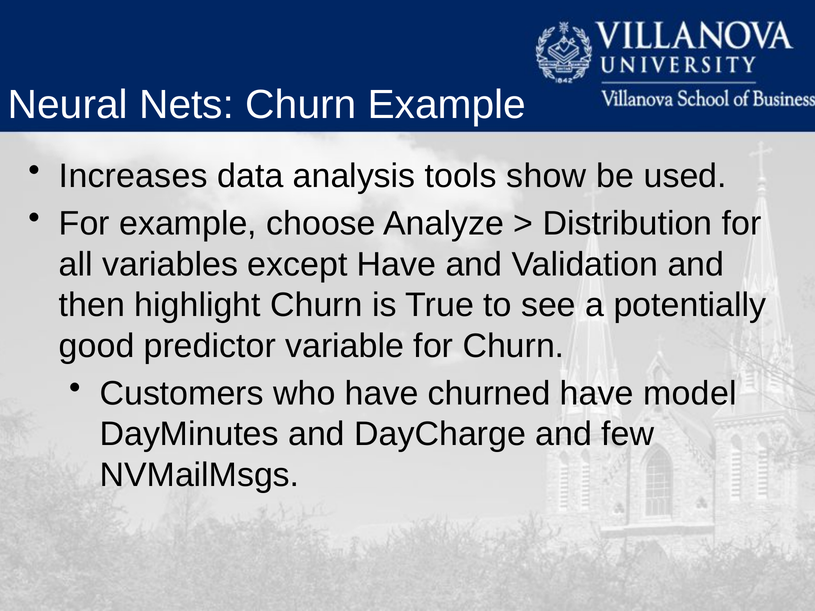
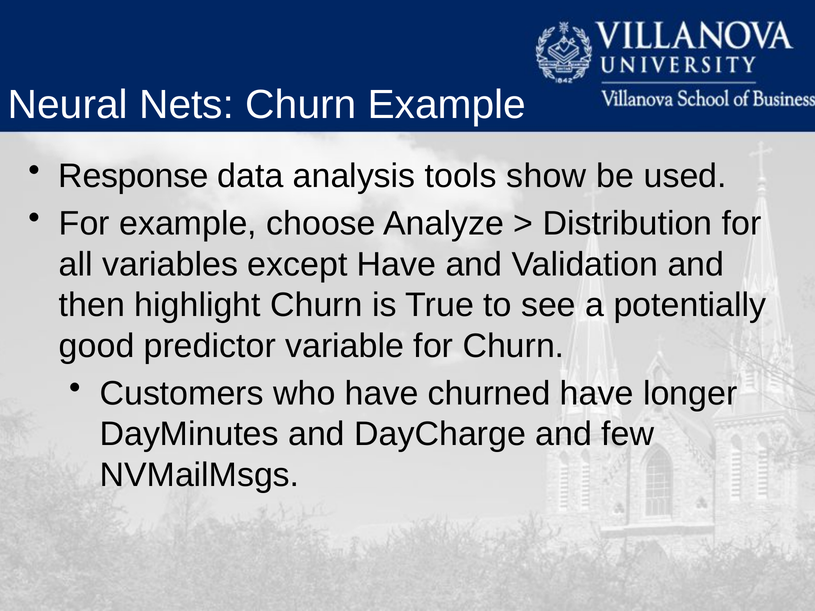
Increases: Increases -> Response
model: model -> longer
